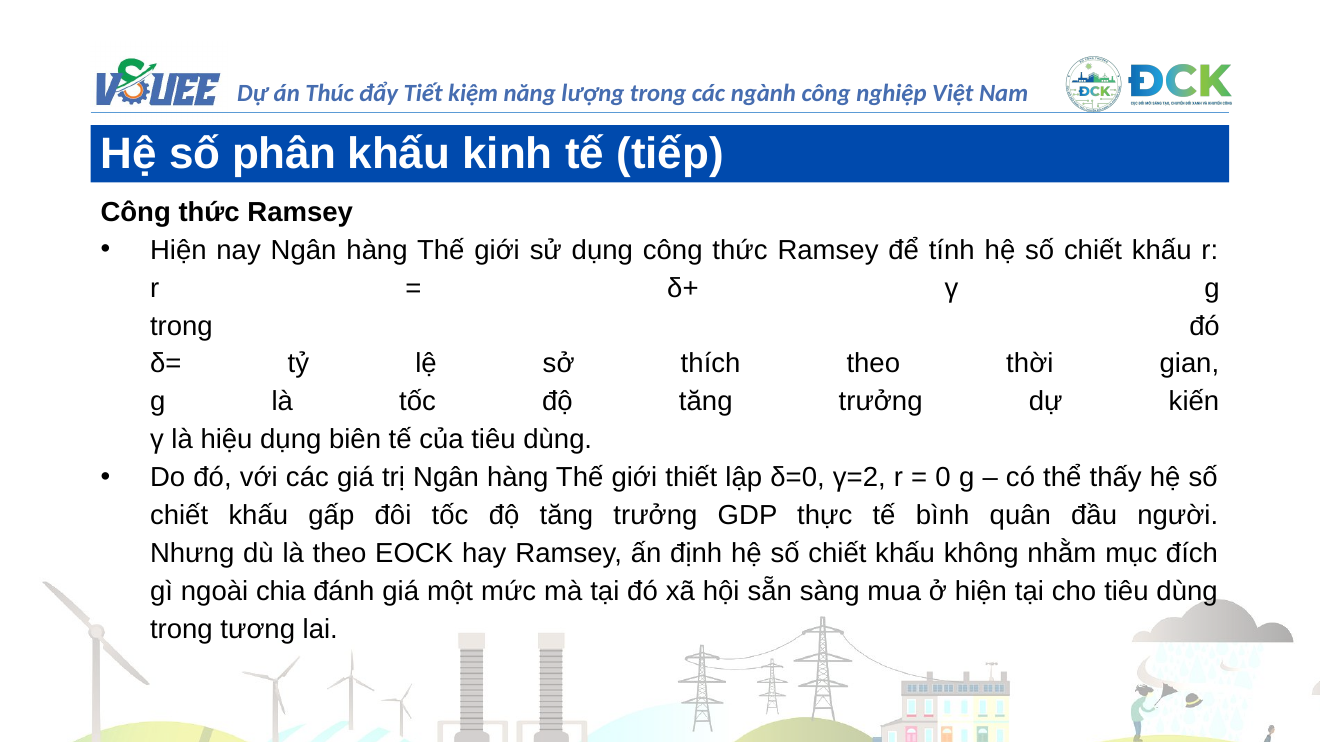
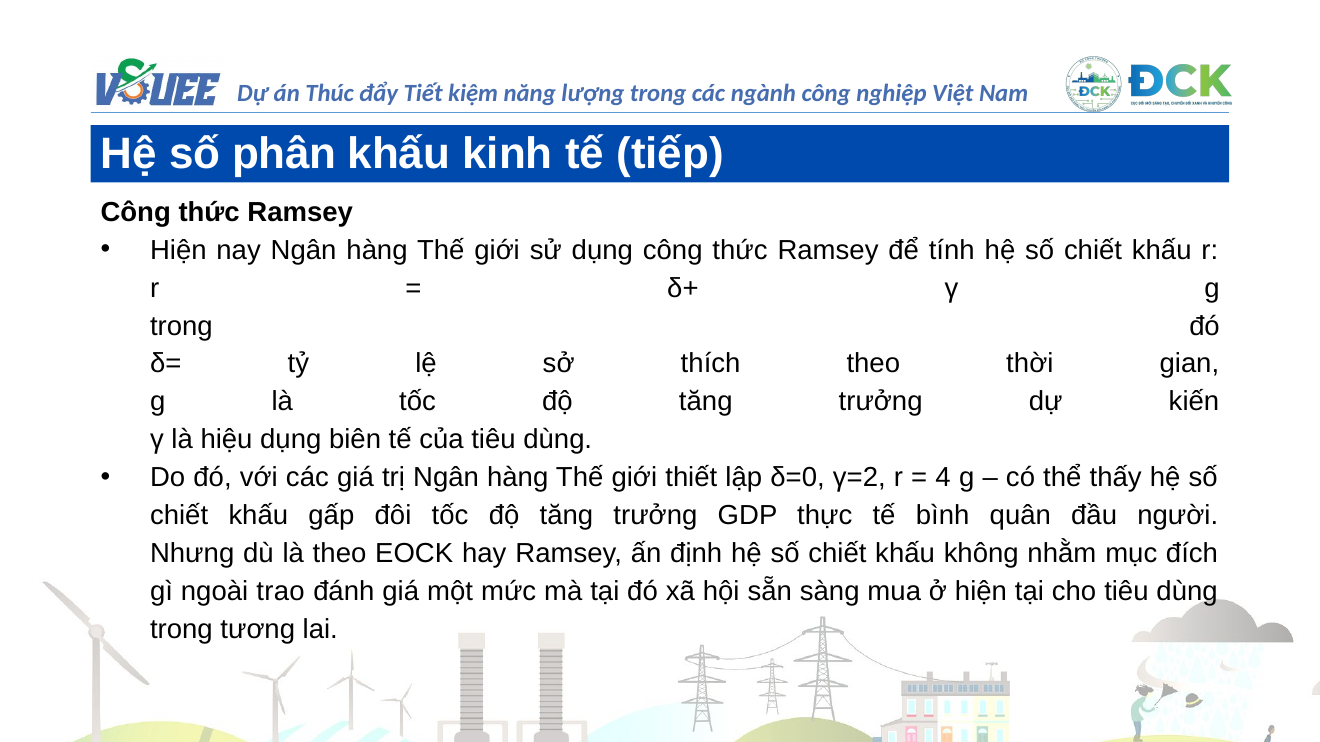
0: 0 -> 4
chia: chia -> trao
